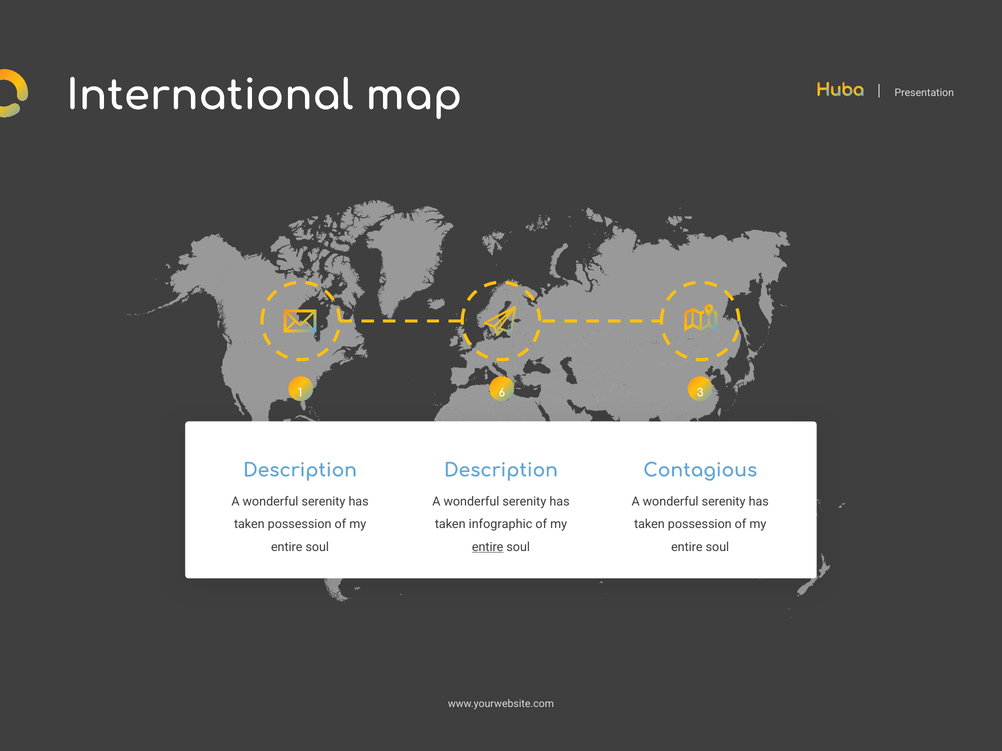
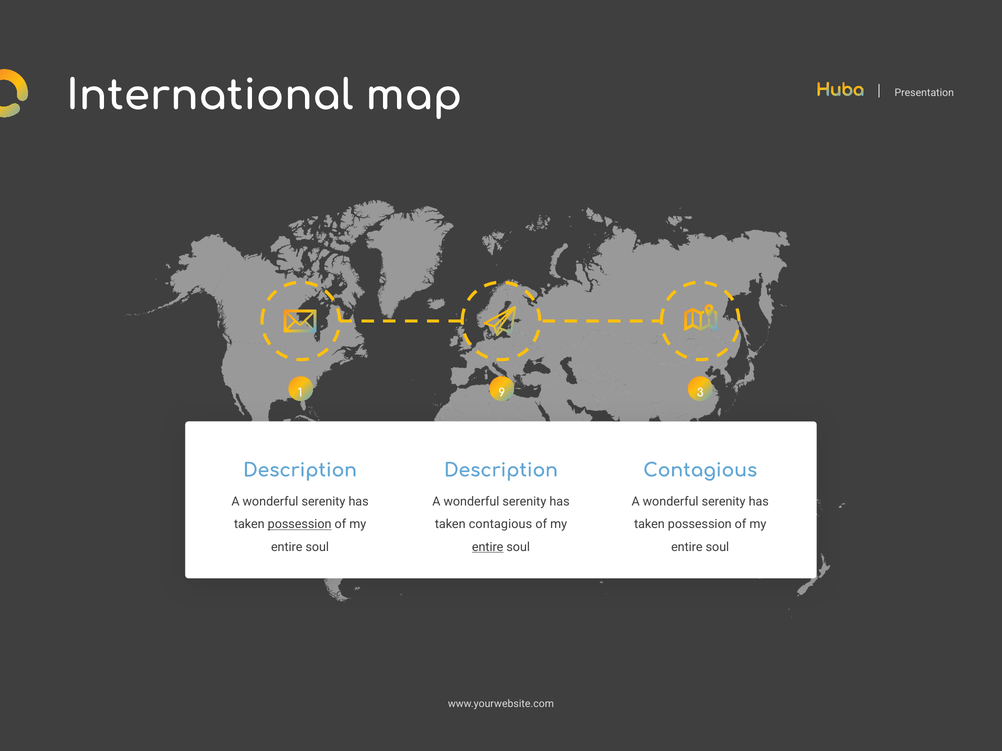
6: 6 -> 9
possession at (300, 525) underline: none -> present
taken infographic: infographic -> contagious
